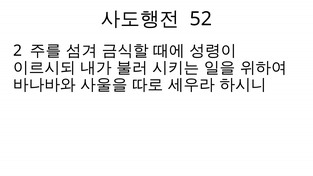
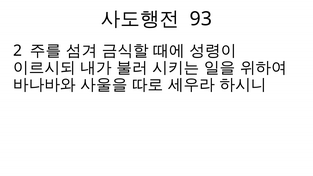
52: 52 -> 93
